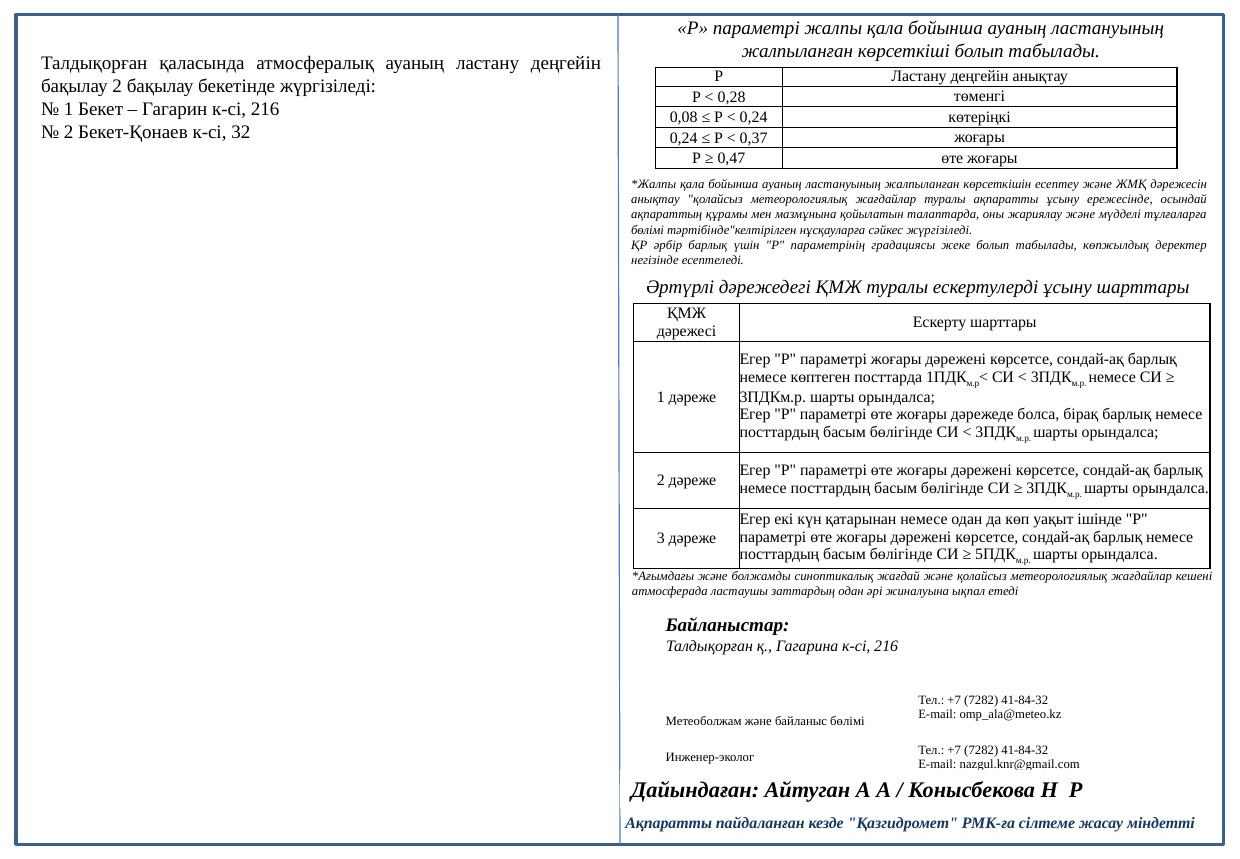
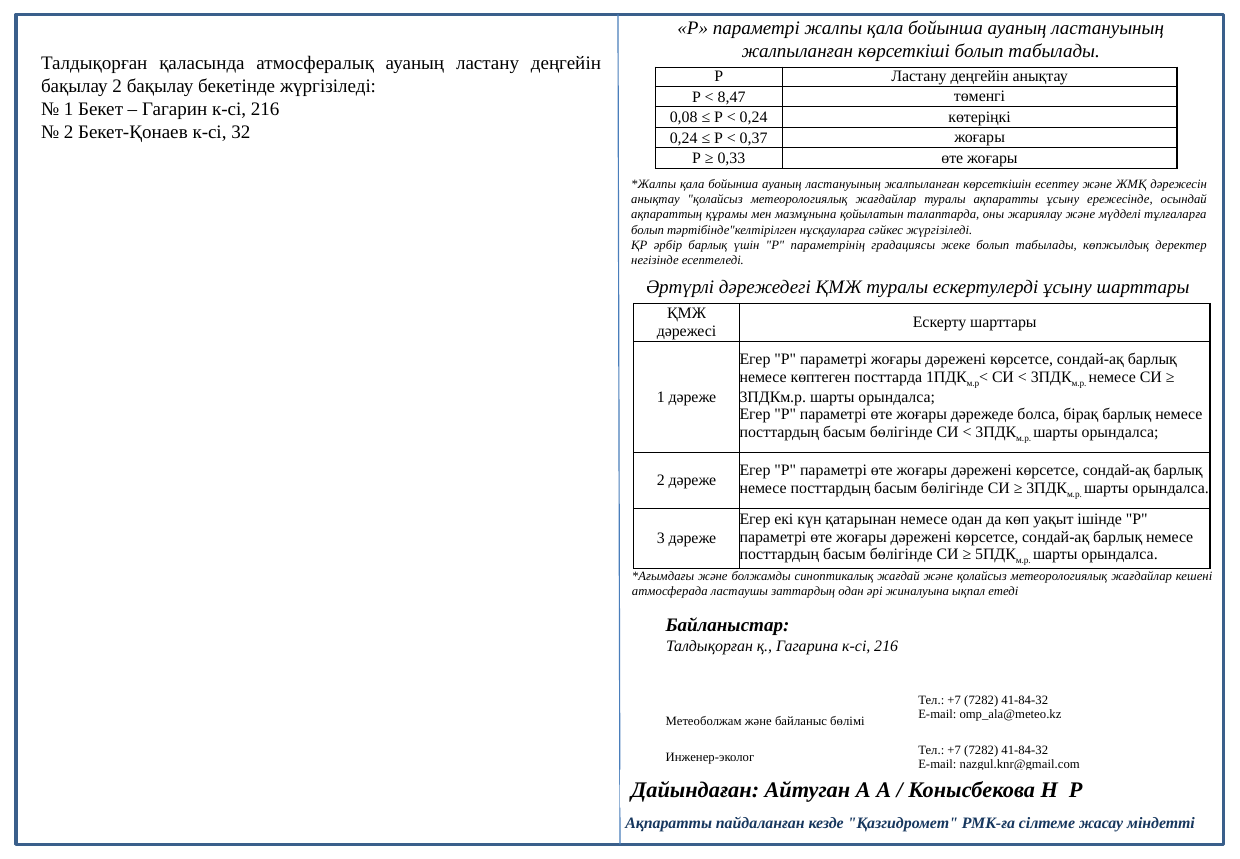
0,28: 0,28 -> 8,47
0,47: 0,47 -> 0,33
бөлімі at (648, 230): бөлімі -> болып
